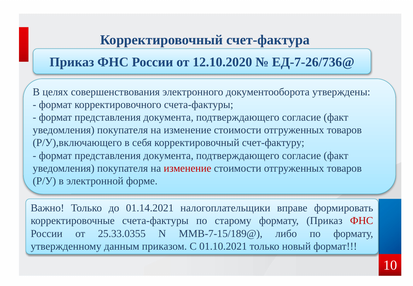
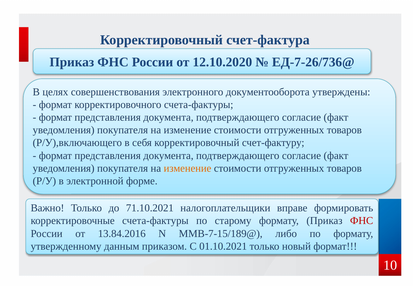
изменение at (188, 168) colour: red -> orange
01.14.2021: 01.14.2021 -> 71.10.2021
25.33.0355: 25.33.0355 -> 13.84.2016
